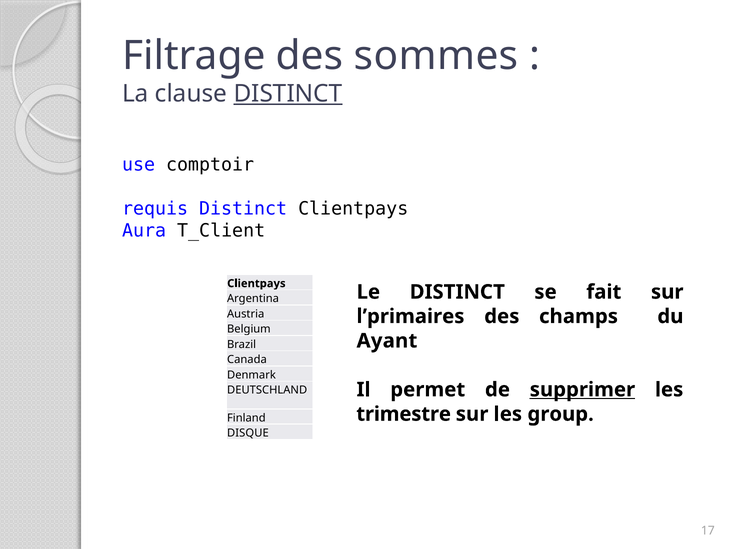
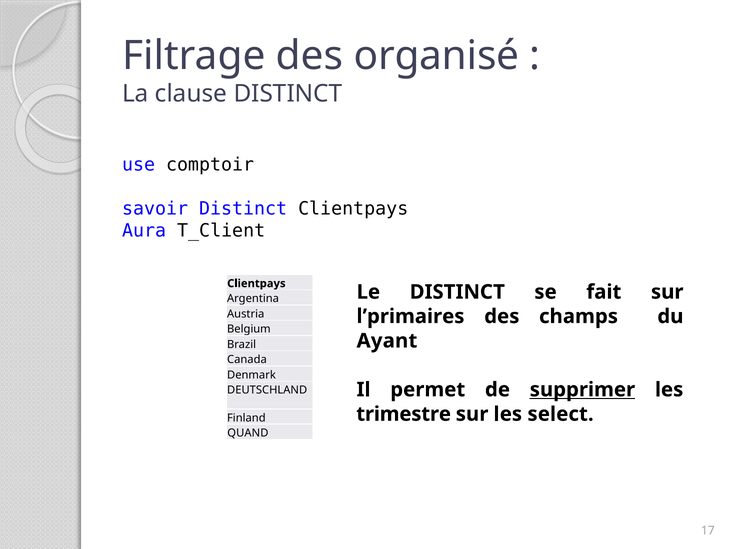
sommes: sommes -> organisé
DISTINCT at (288, 94) underline: present -> none
requis: requis -> savoir
group: group -> select
DISQUE: DISQUE -> QUAND
